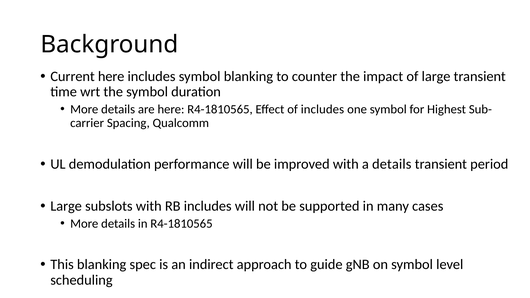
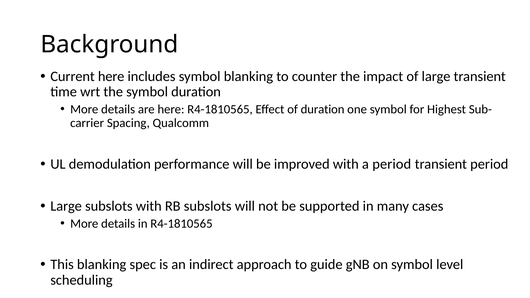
of includes: includes -> duration
a details: details -> period
RB includes: includes -> subslots
